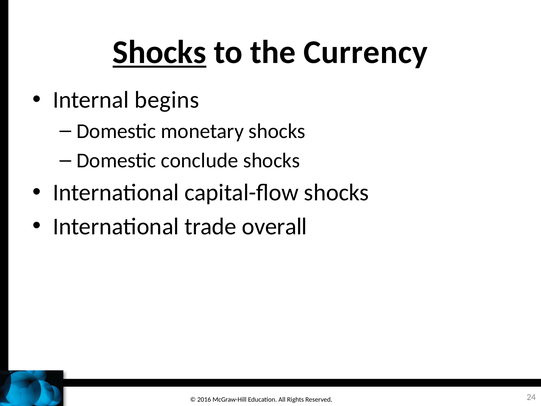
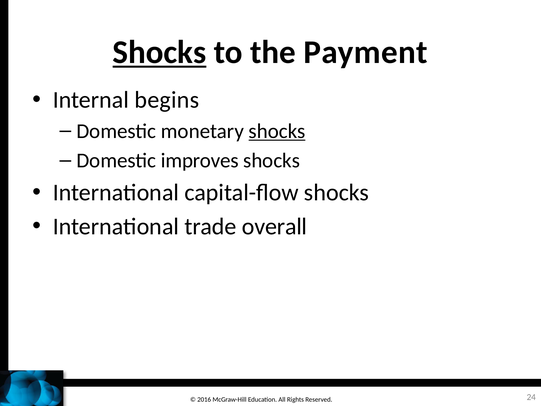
Currency: Currency -> Payment
shocks at (277, 131) underline: none -> present
conclude: conclude -> improves
